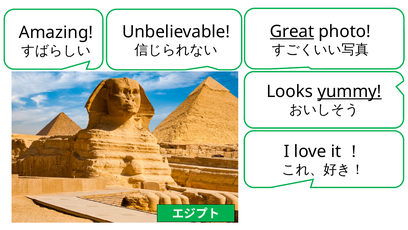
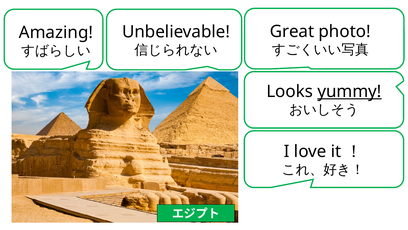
Great underline: present -> none
